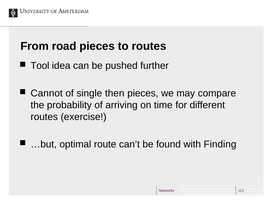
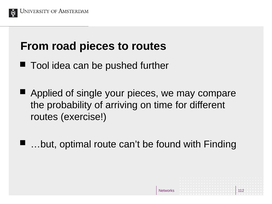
Cannot: Cannot -> Applied
then: then -> your
